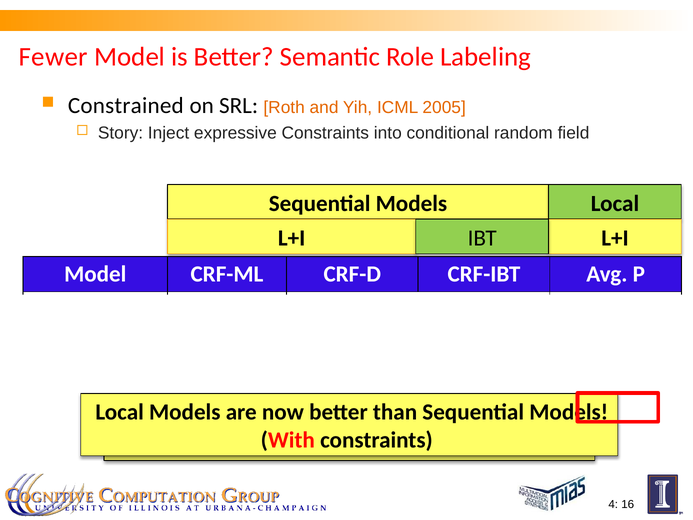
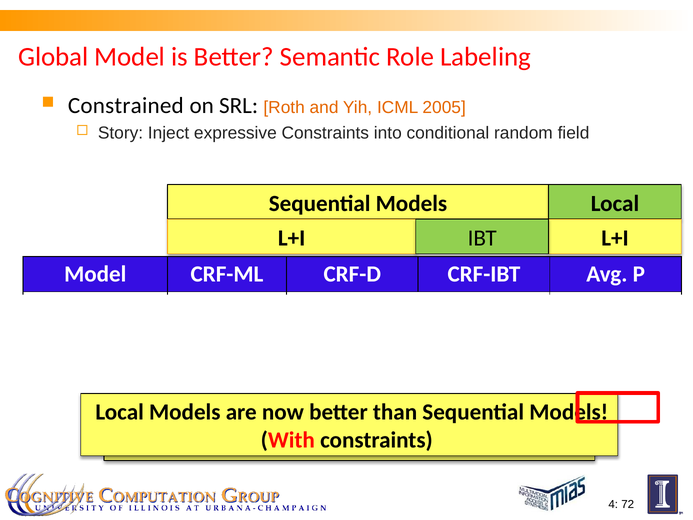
Fewer: Fewer -> Global
16: 16 -> 72
